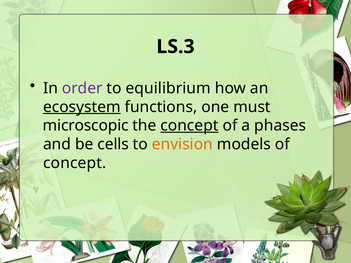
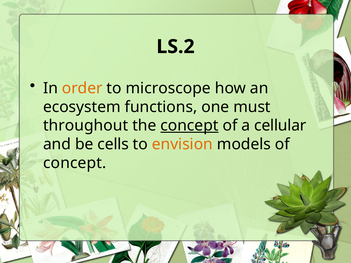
LS.3: LS.3 -> LS.2
order colour: purple -> orange
equilibrium: equilibrium -> microscope
ecosystem underline: present -> none
microscopic: microscopic -> throughout
phases: phases -> cellular
